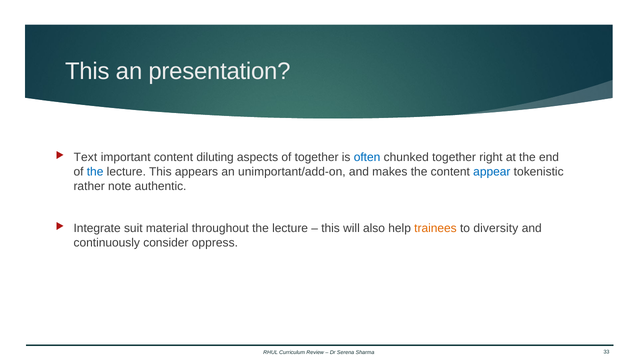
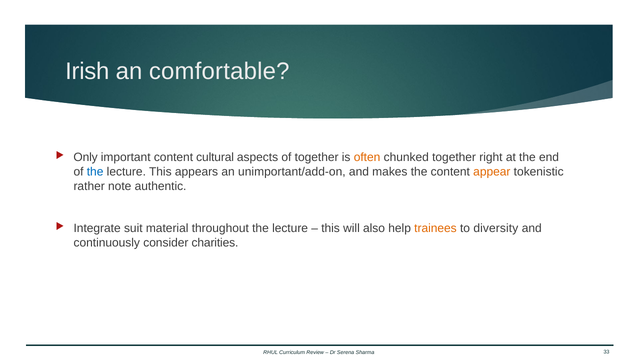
This at (87, 71): This -> Irish
presentation: presentation -> comfortable
Text: Text -> Only
diluting: diluting -> cultural
often colour: blue -> orange
appear colour: blue -> orange
oppress: oppress -> charities
